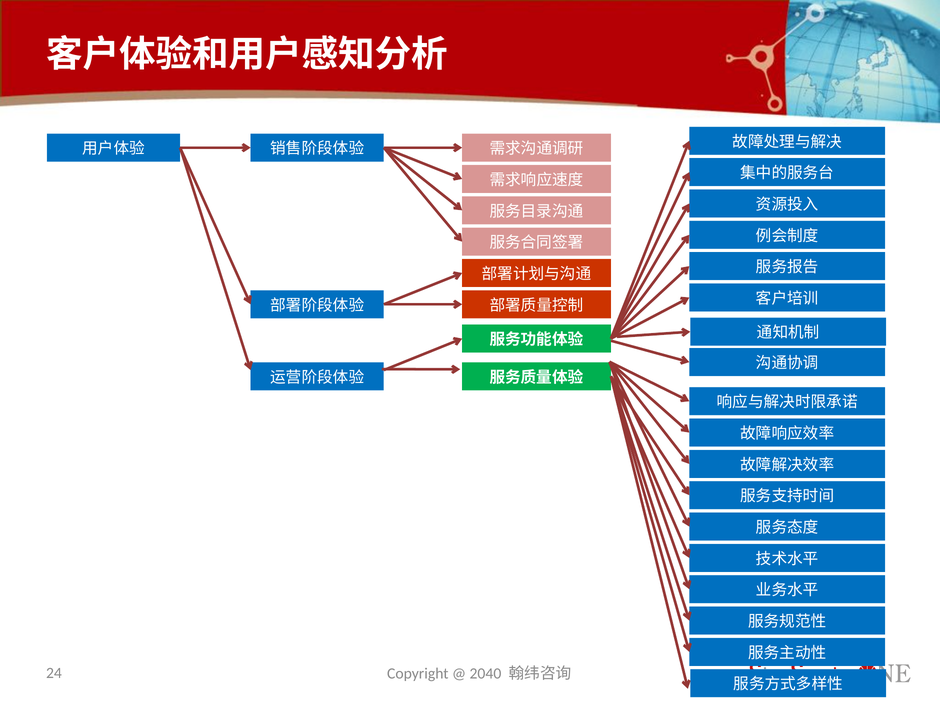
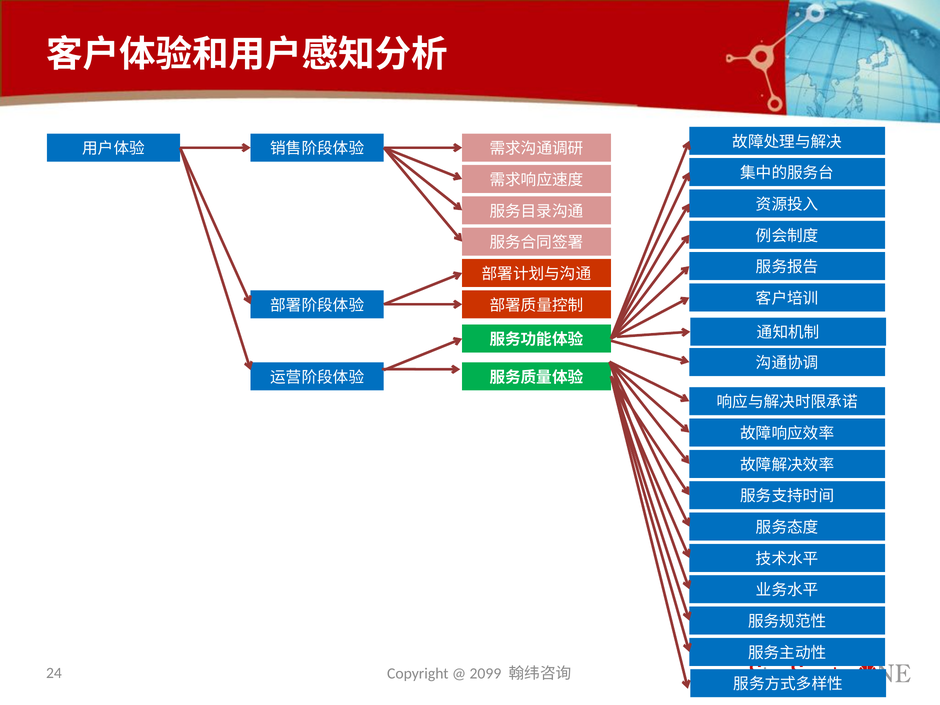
2040: 2040 -> 2099
